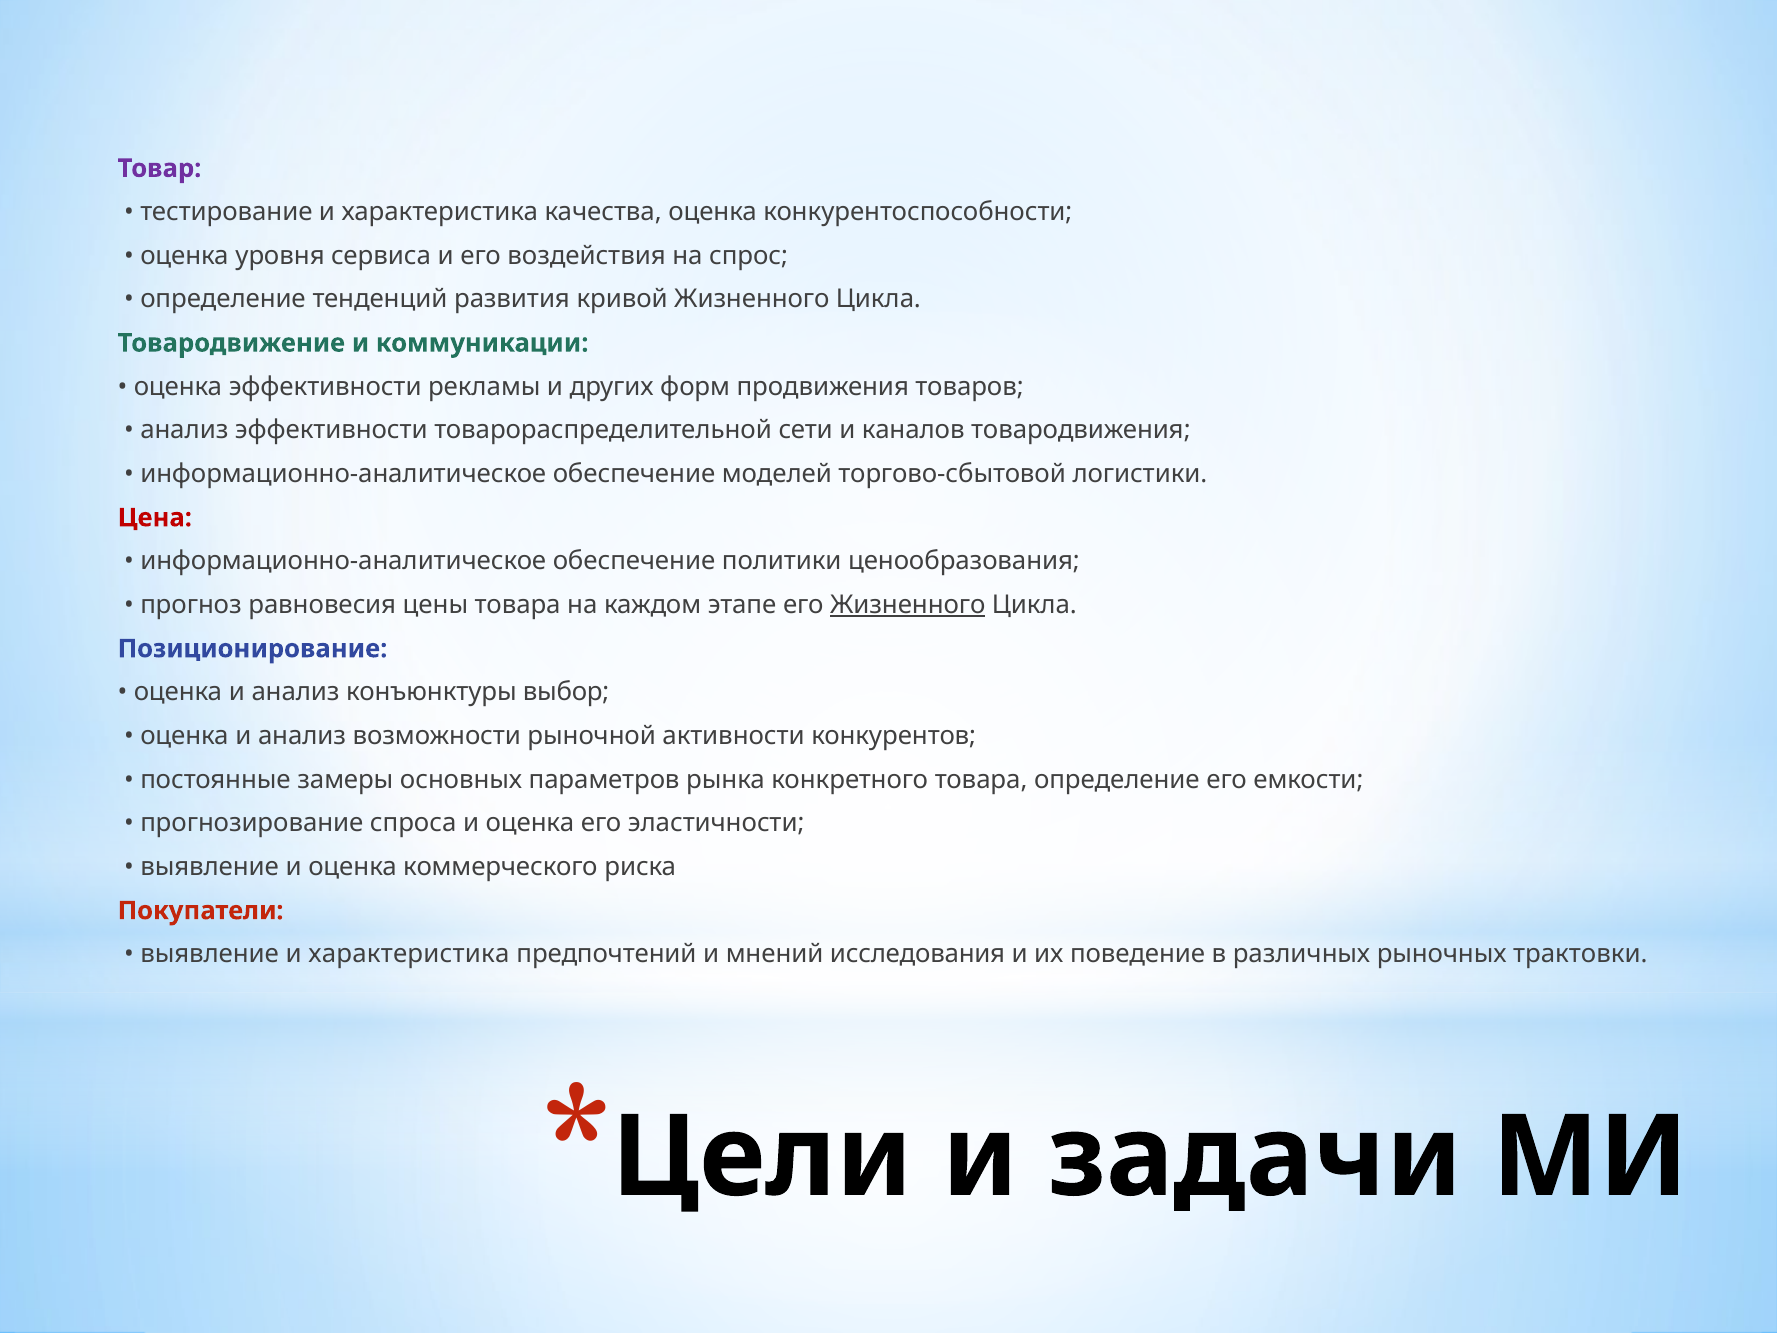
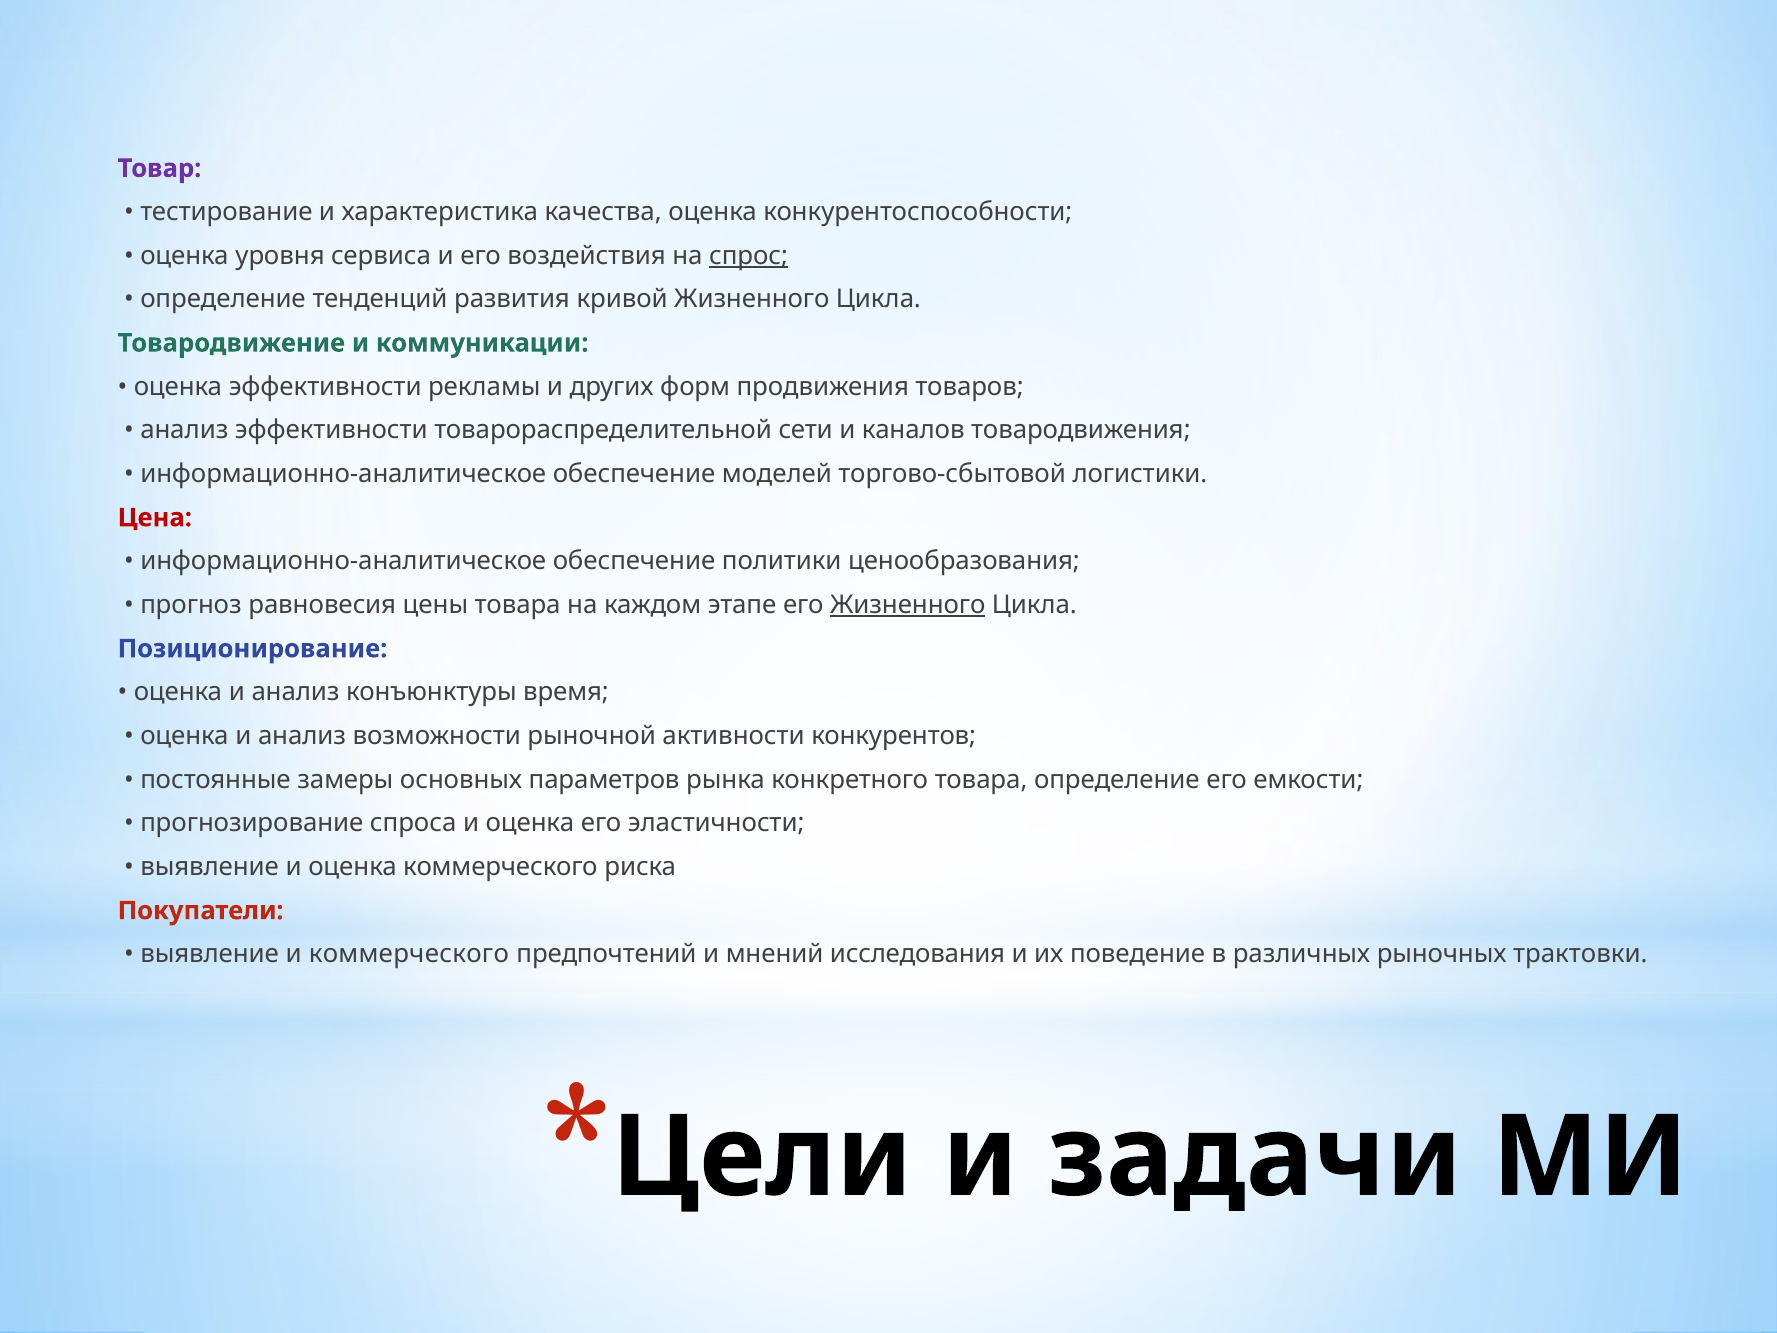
спрос underline: none -> present
выбор: выбор -> время
выявление и характеристика: характеристика -> коммерческого
